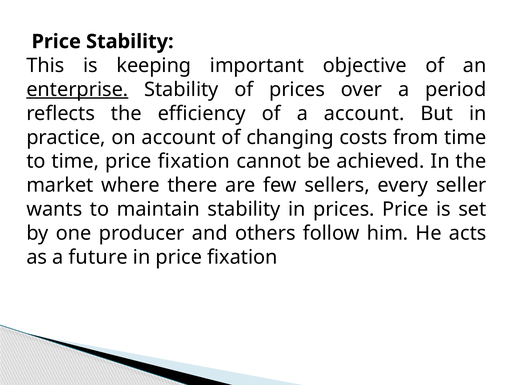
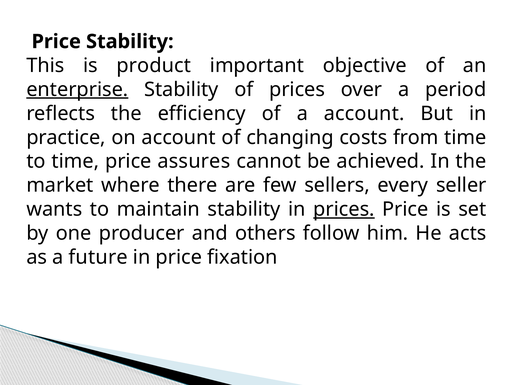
keeping: keeping -> product
time price fixation: fixation -> assures
prices at (344, 209) underline: none -> present
